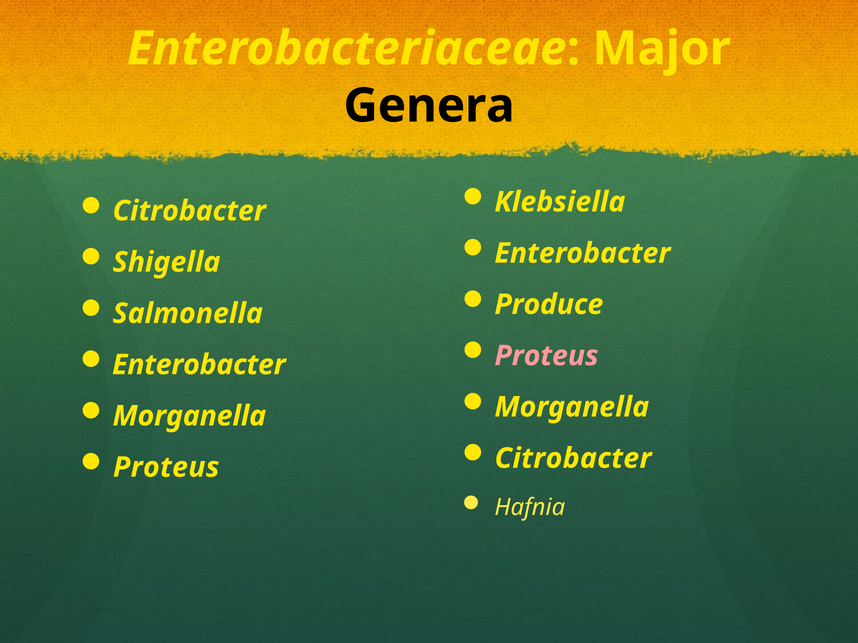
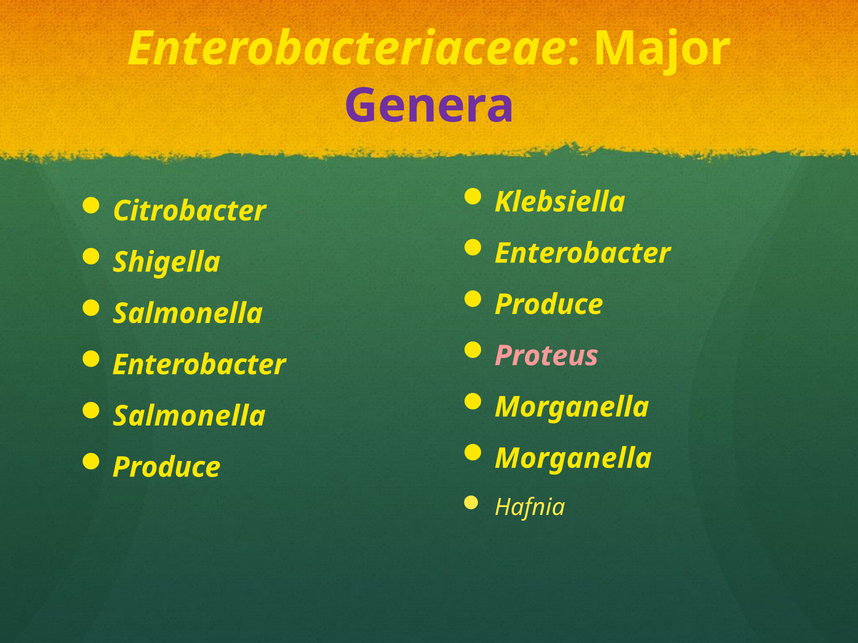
Genera colour: black -> purple
Morganella at (189, 416): Morganella -> Salmonella
Citrobacter at (573, 459): Citrobacter -> Morganella
Proteus at (166, 468): Proteus -> Produce
